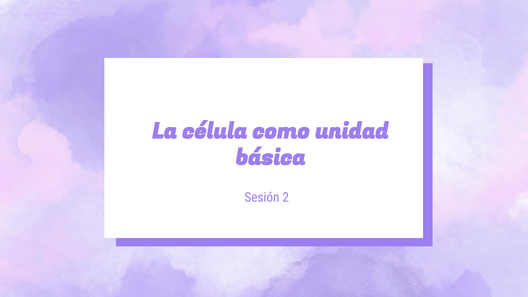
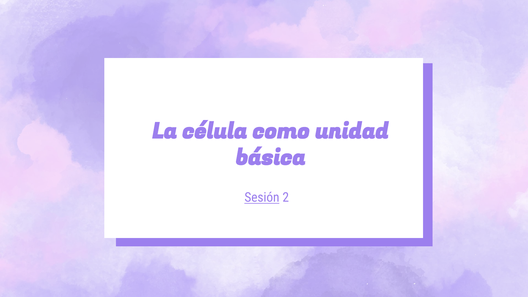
Sesión underline: none -> present
